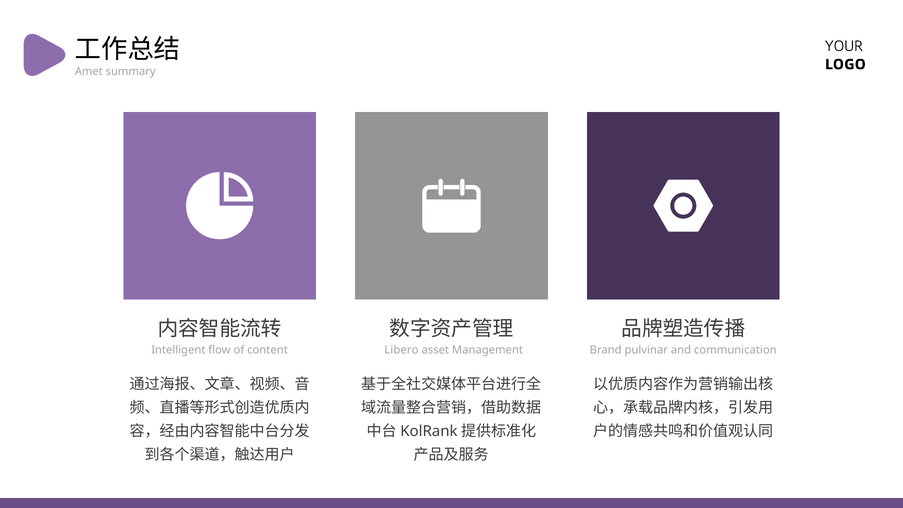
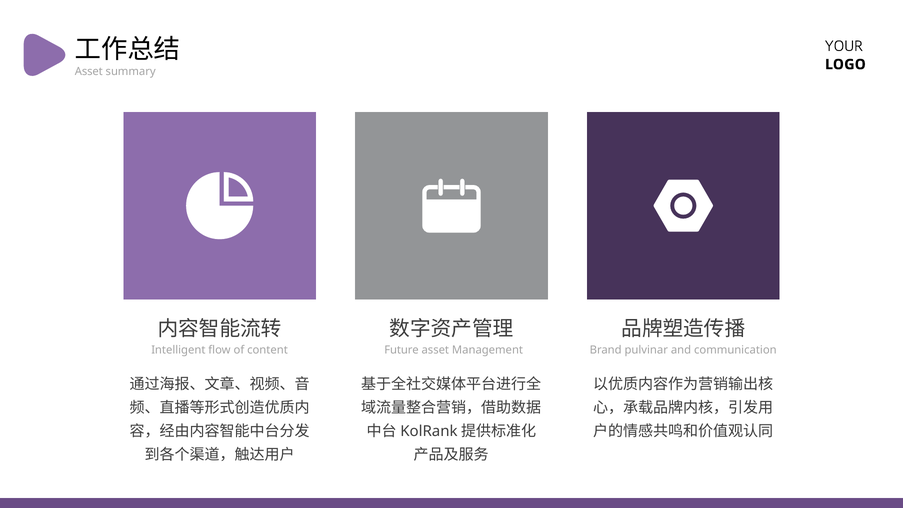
Amet at (89, 71): Amet -> Asset
Libero: Libero -> Future
